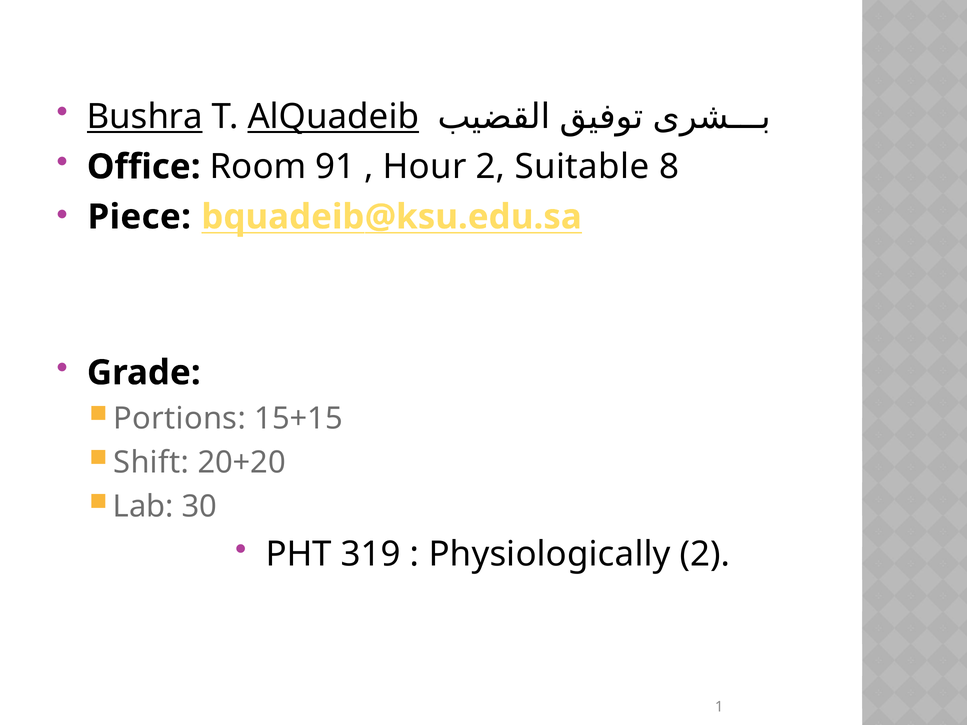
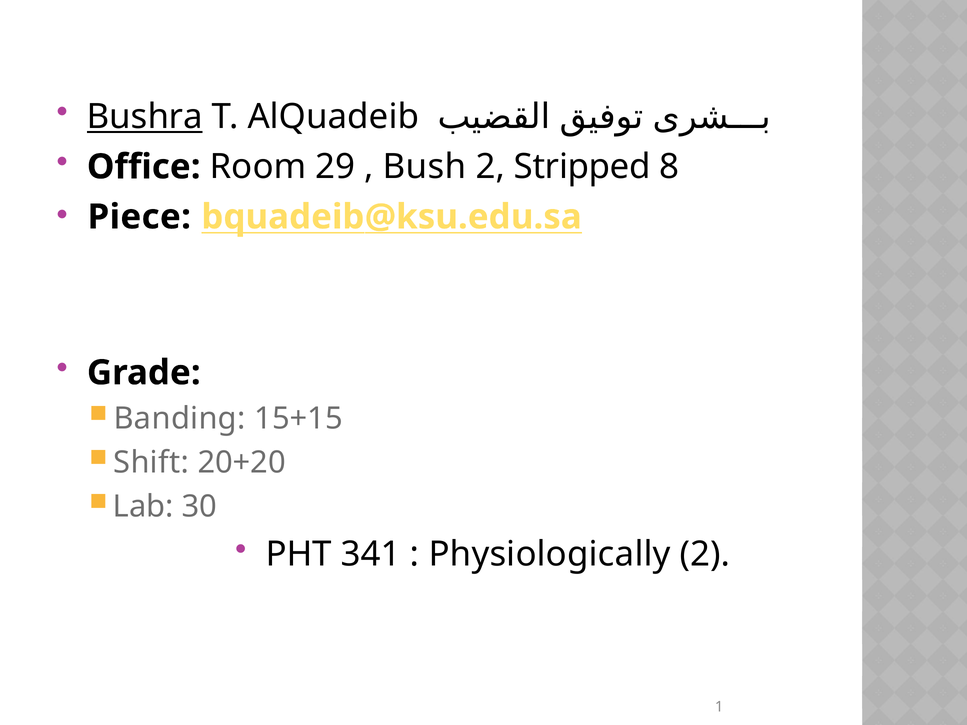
AlQuadeib underline: present -> none
91: 91 -> 29
Hour: Hour -> Bush
Suitable: Suitable -> Stripped
Portions: Portions -> Banding
319: 319 -> 341
